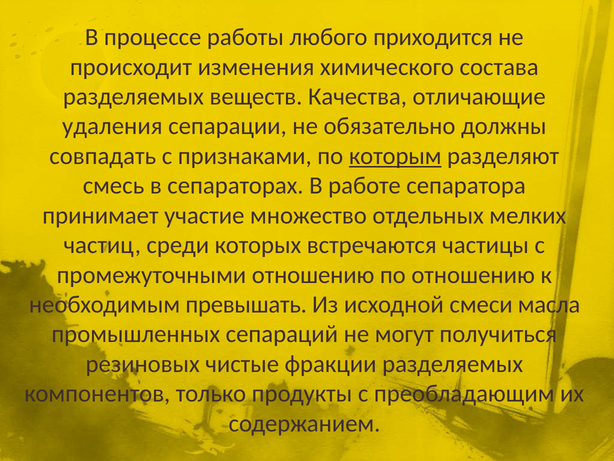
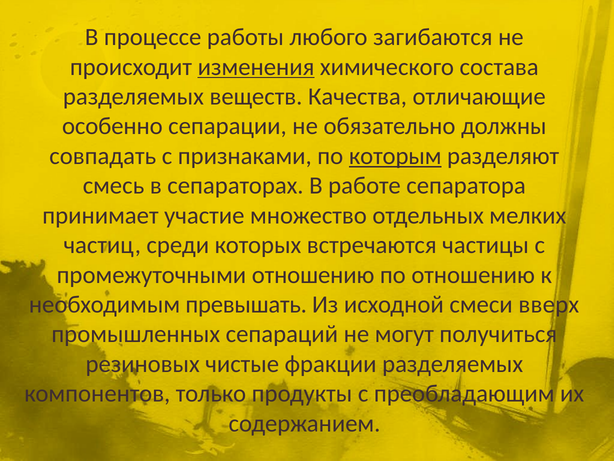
приходится: приходится -> загибаются
изменения underline: none -> present
удаления: удаления -> особенно
масла: масла -> вверх
